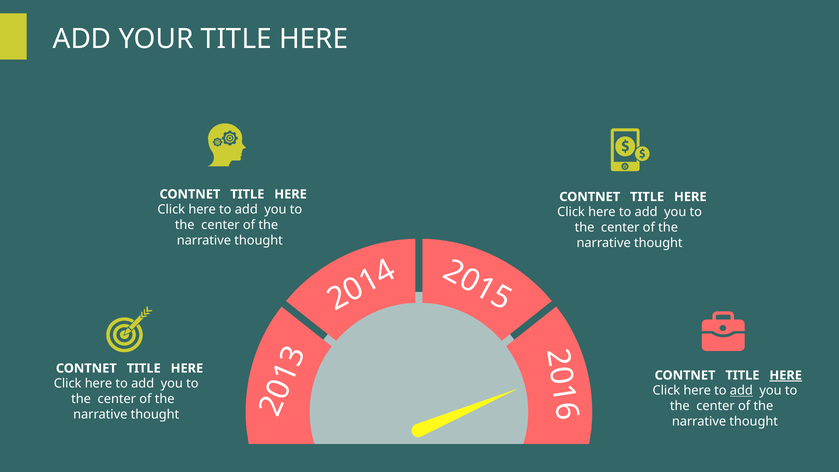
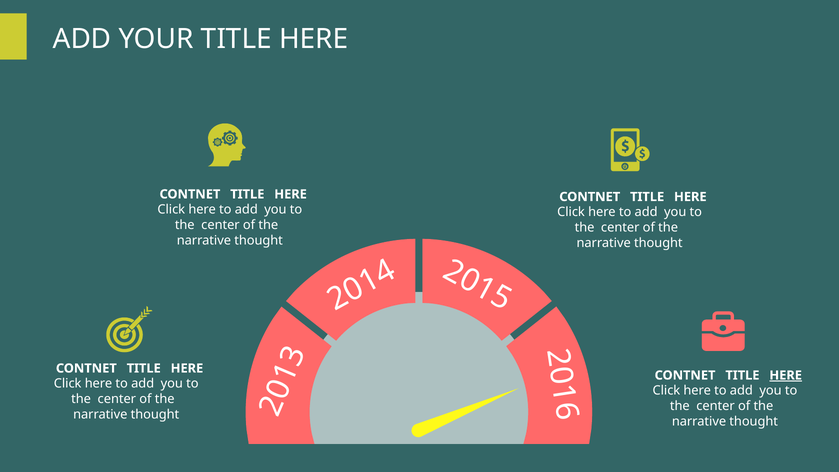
add at (741, 391) underline: present -> none
